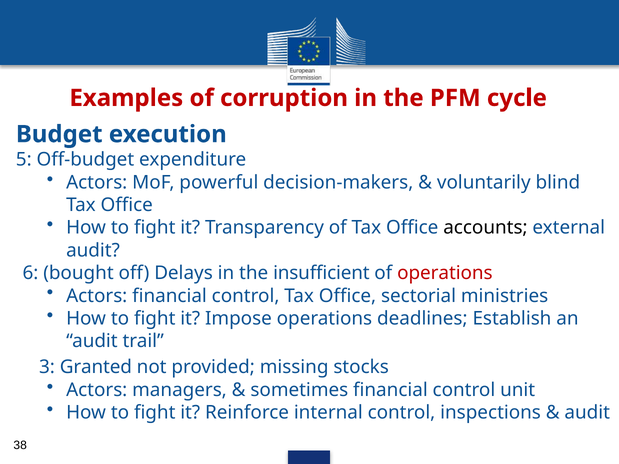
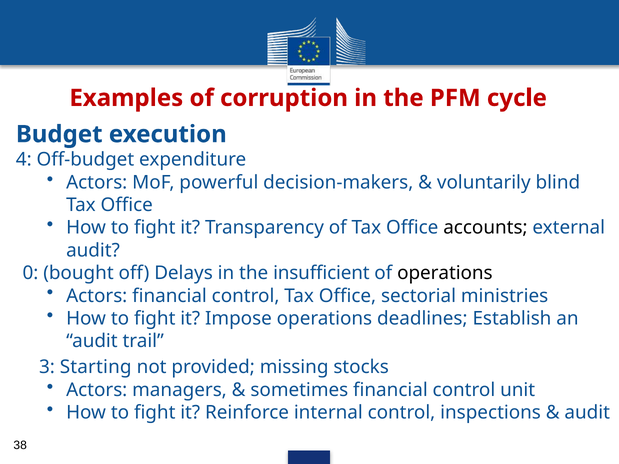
5: 5 -> 4
6: 6 -> 0
operations at (445, 273) colour: red -> black
Granted: Granted -> Starting
